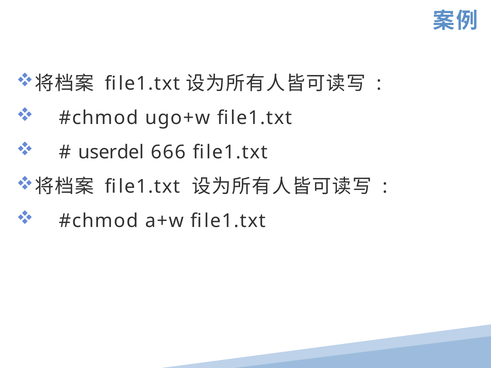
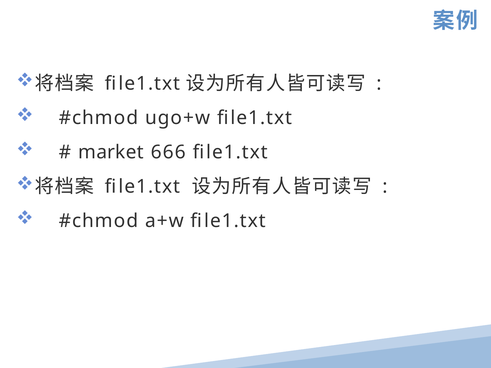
userdel: userdel -> market
